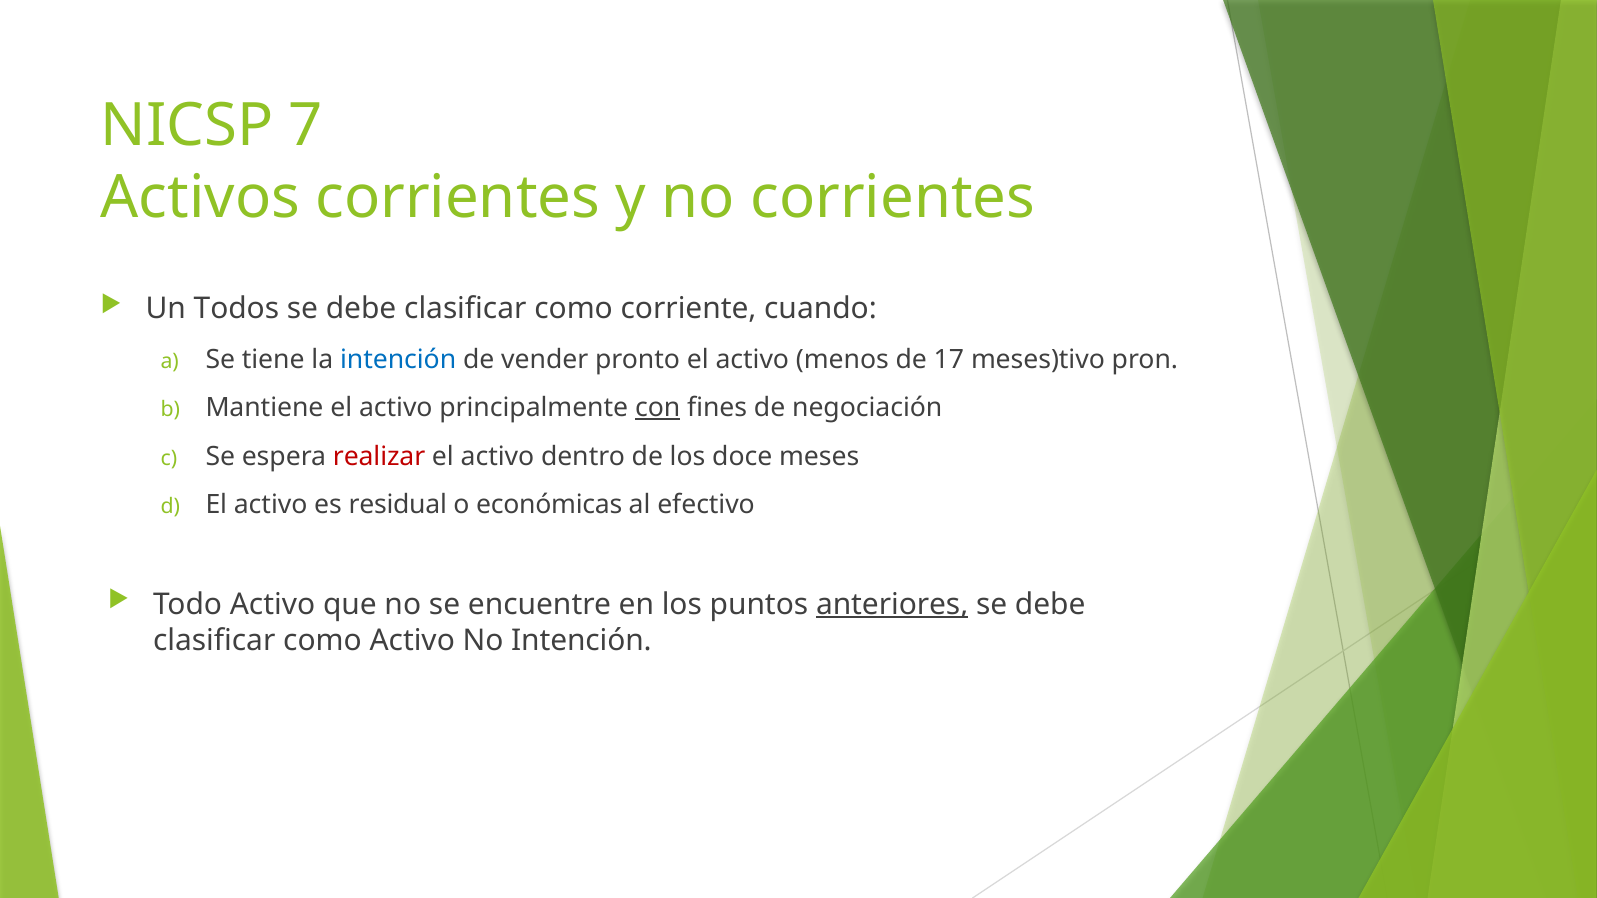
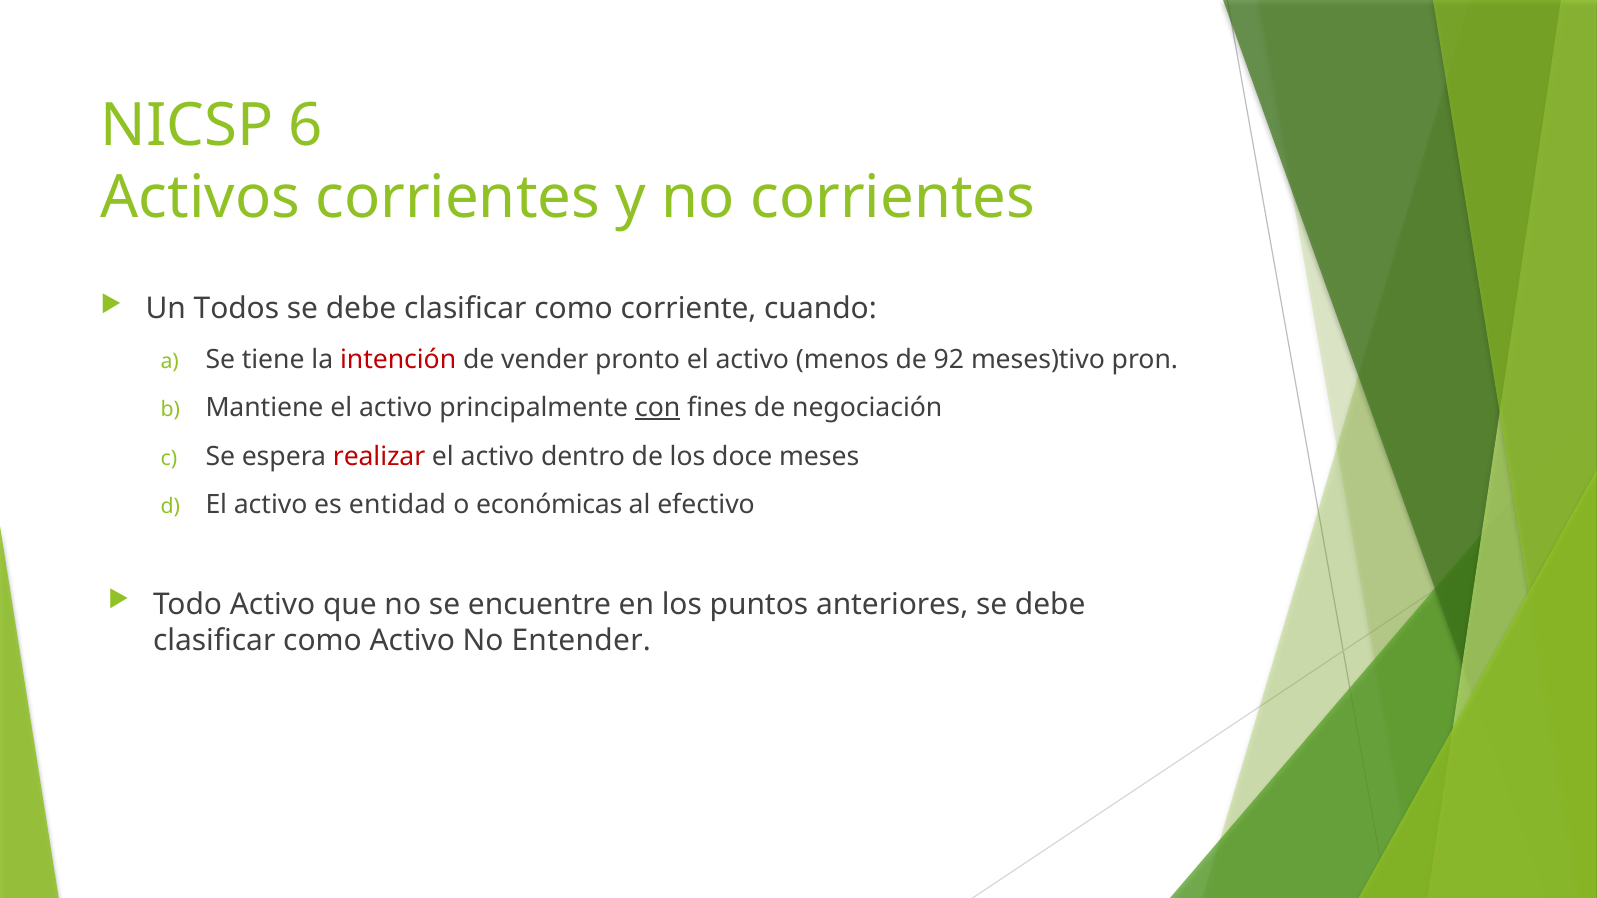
7: 7 -> 6
intención at (398, 359) colour: blue -> red
17: 17 -> 92
residual: residual -> entidad
anteriores underline: present -> none
No Intención: Intención -> Entender
